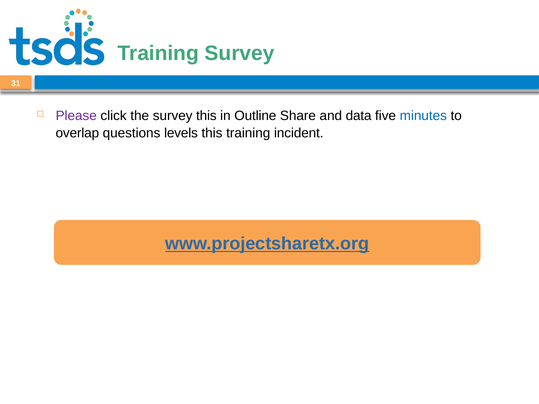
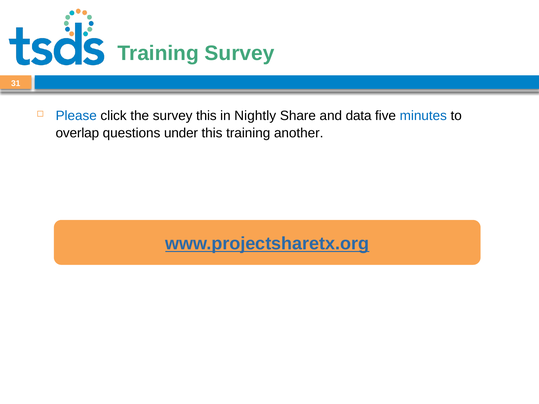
Please colour: purple -> blue
Outline: Outline -> Nightly
levels: levels -> under
incident: incident -> another
